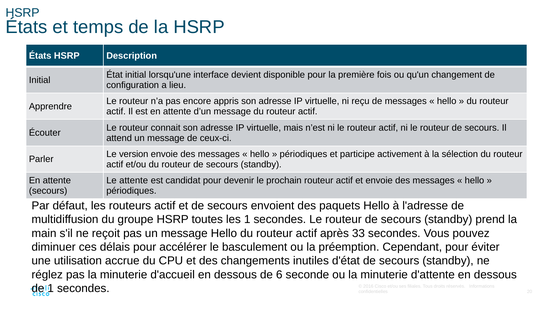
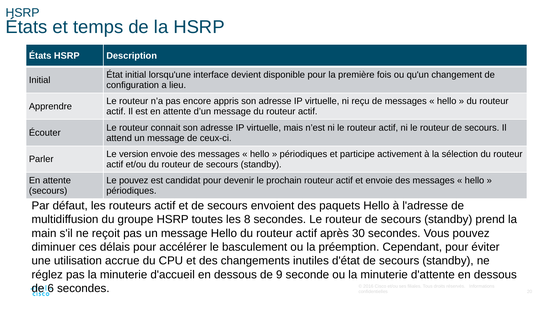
Le attente: attente -> pouvez
les 1: 1 -> 8
33: 33 -> 30
6: 6 -> 9
de 1: 1 -> 6
